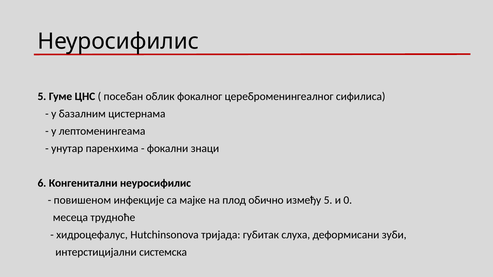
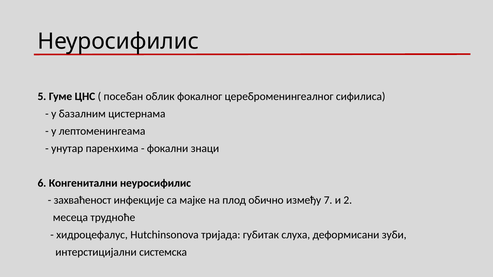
повишеном: повишеном -> захваћеност
између 5: 5 -> 7
0: 0 -> 2
